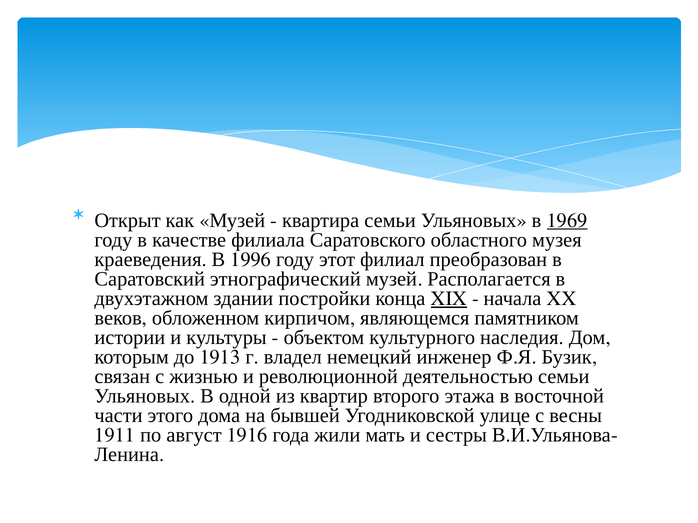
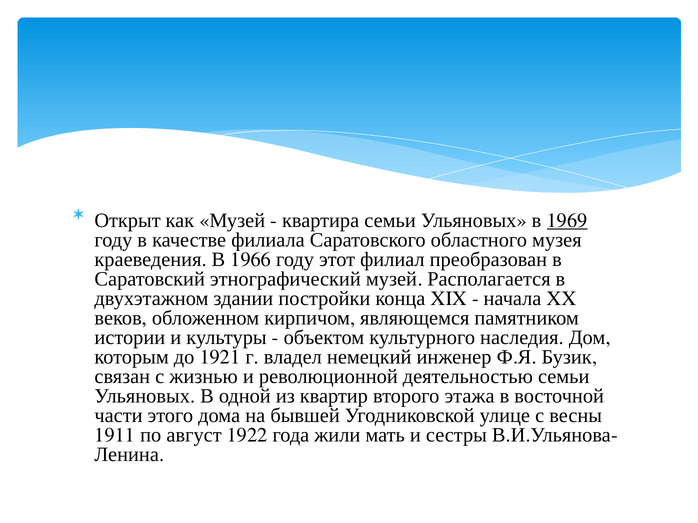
1996: 1996 -> 1966
XIX underline: present -> none
1913: 1913 -> 1921
1916: 1916 -> 1922
